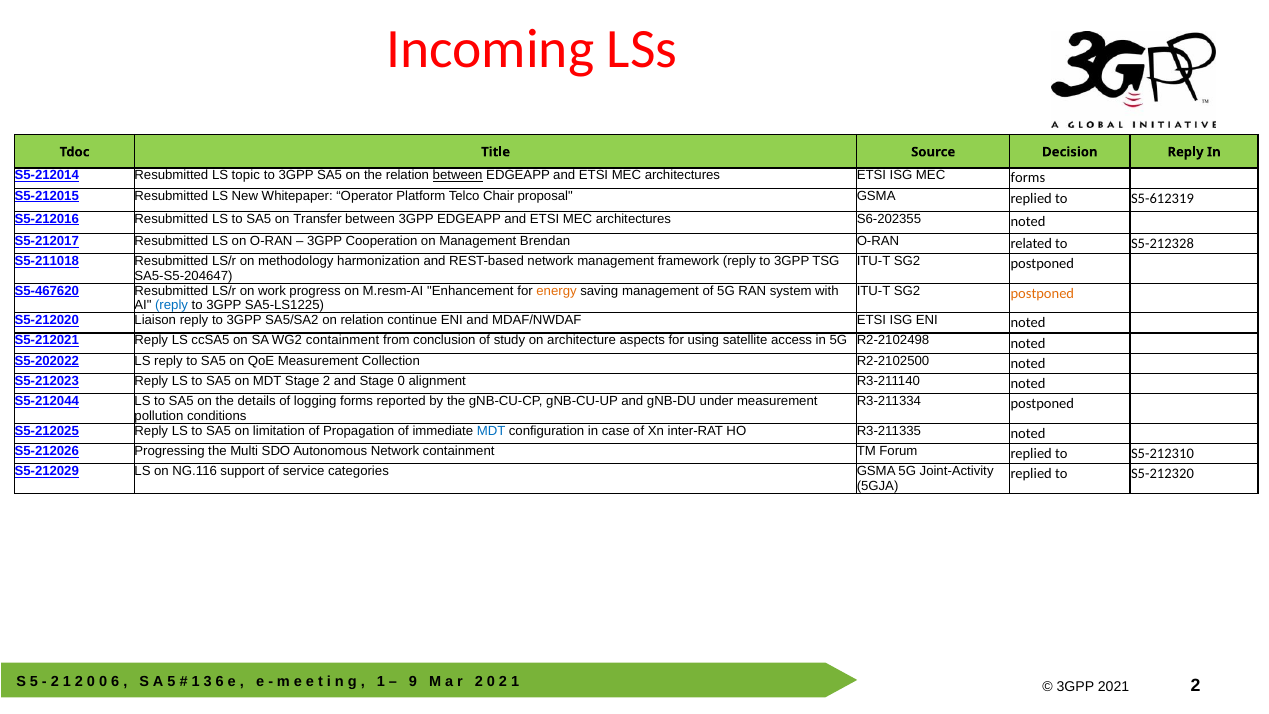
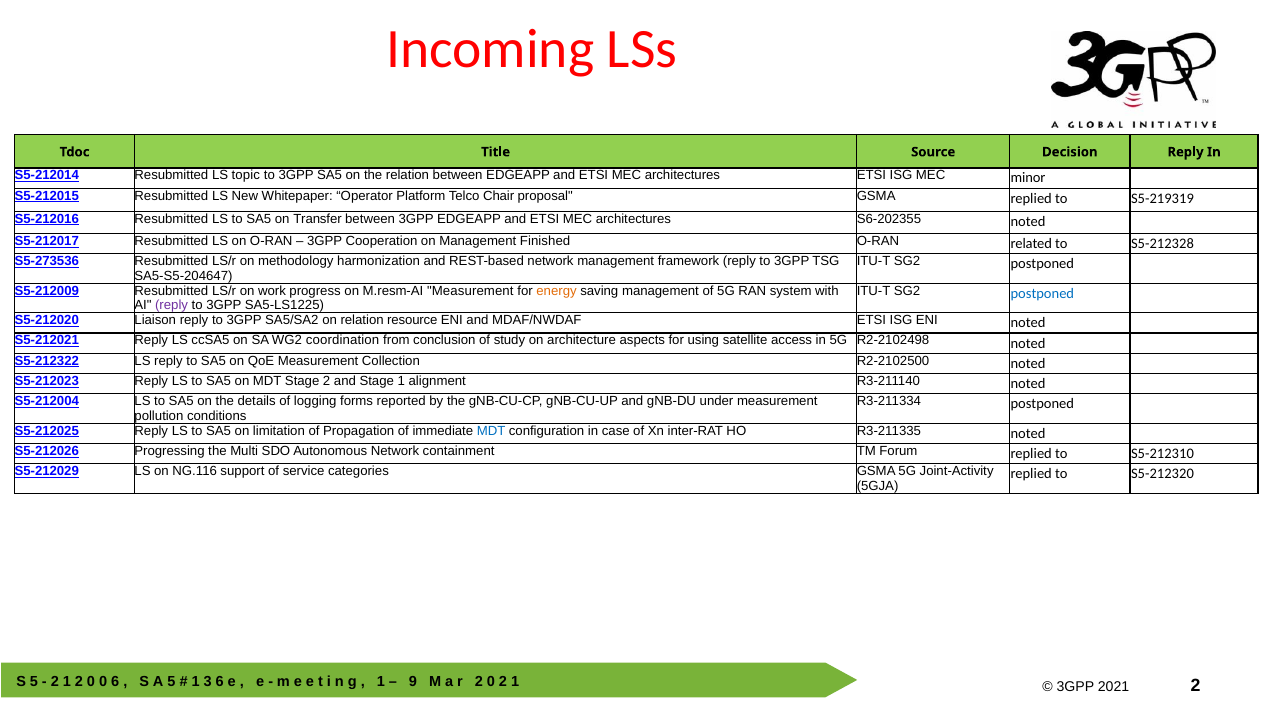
between at (458, 176) underline: present -> none
MEC forms: forms -> minor
S5-612319: S5-612319 -> S5-219319
Brendan: Brendan -> Finished
S5-211018: S5-211018 -> S5-273536
S5-467620: S5-467620 -> S5-212009
M.resm-AI Enhancement: Enhancement -> Measurement
postponed at (1042, 293) colour: orange -> blue
reply at (172, 305) colour: blue -> purple
continue: continue -> resource
WG2 containment: containment -> coordination
S5-202022: S5-202022 -> S5-212322
Stage 0: 0 -> 1
S5-212044: S5-212044 -> S5-212004
